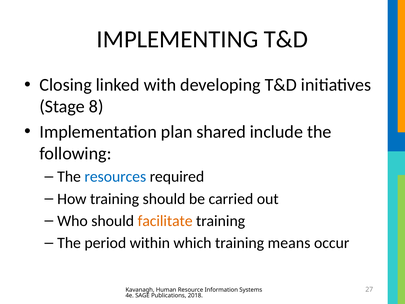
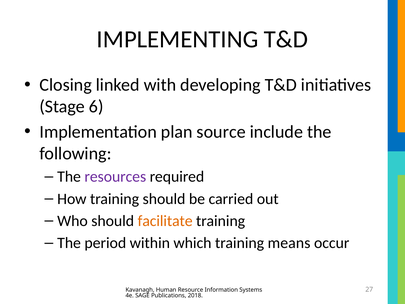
8: 8 -> 6
shared: shared -> source
resources colour: blue -> purple
